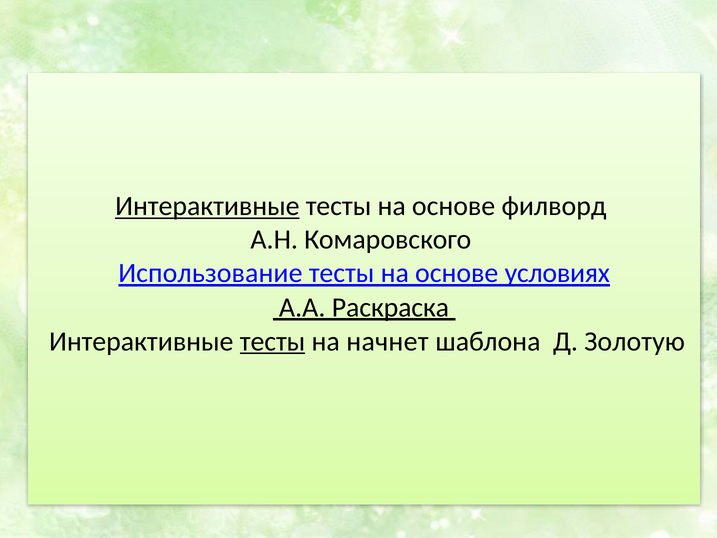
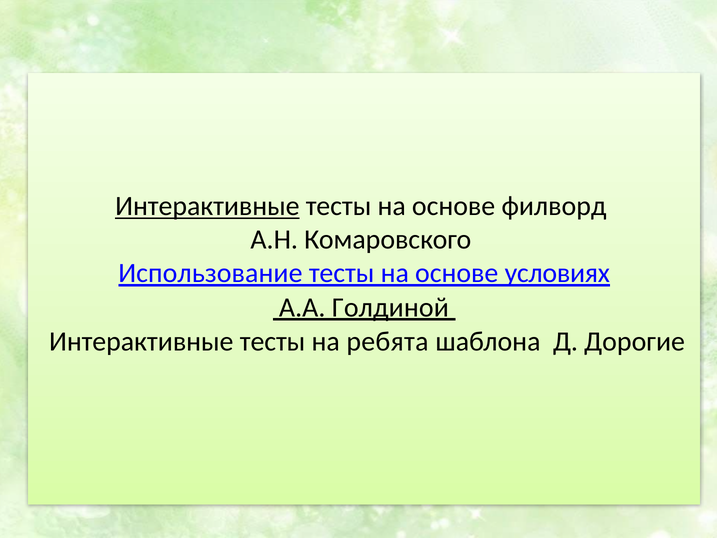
Раскраска: Раскраска -> Голдиной
тесты at (273, 341) underline: present -> none
начнет: начнет -> ребята
Золотую: Золотую -> Дорогие
